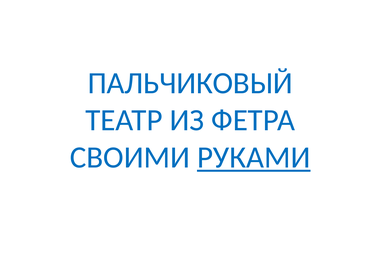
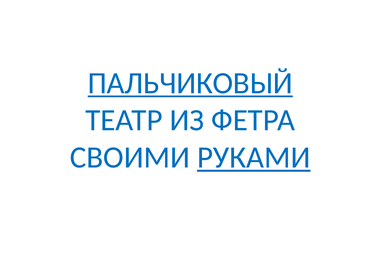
ПАЛЬЧИКОВЫЙ underline: none -> present
